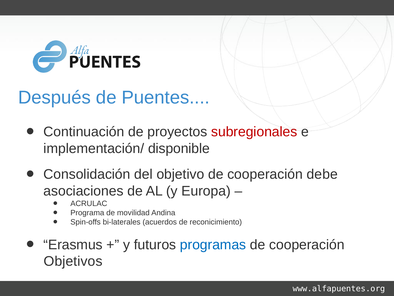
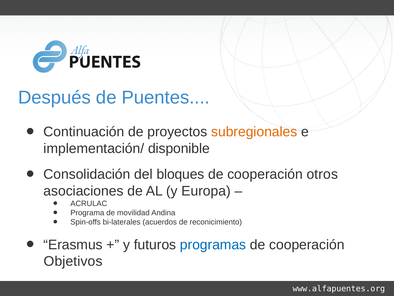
subregionales colour: red -> orange
objetivo: objetivo -> bloques
debe: debe -> otros
